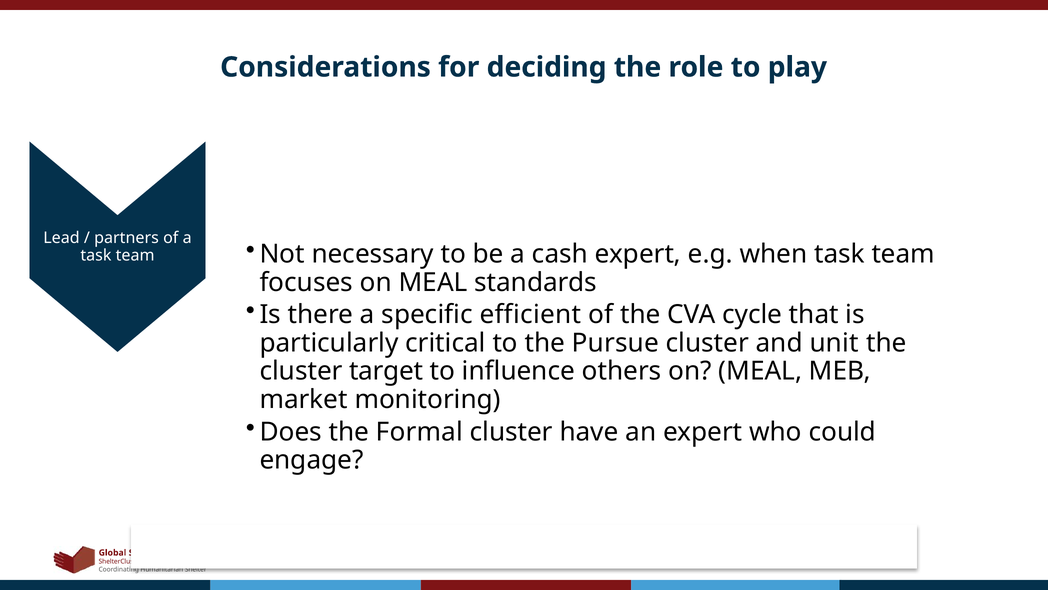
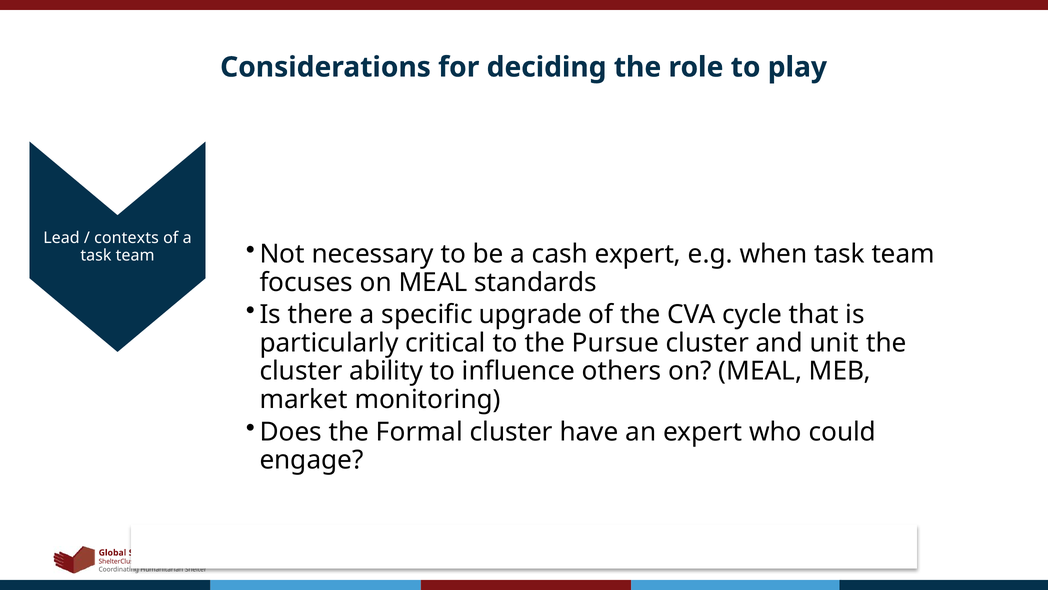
partners: partners -> contexts
efficient: efficient -> upgrade
target: target -> ability
